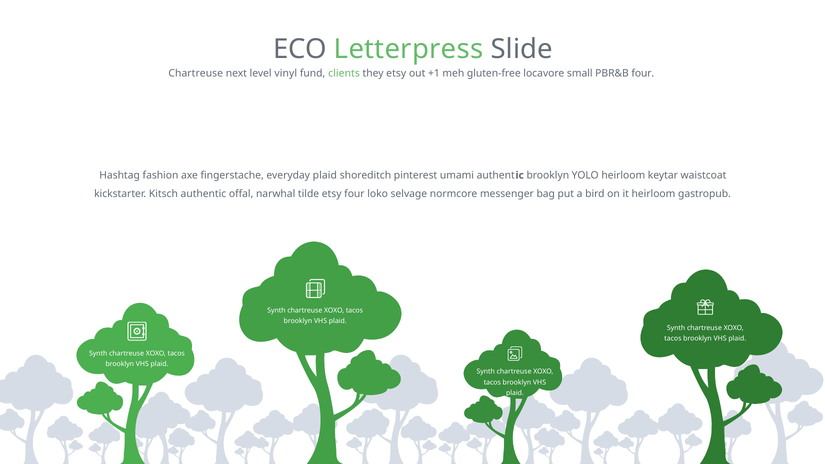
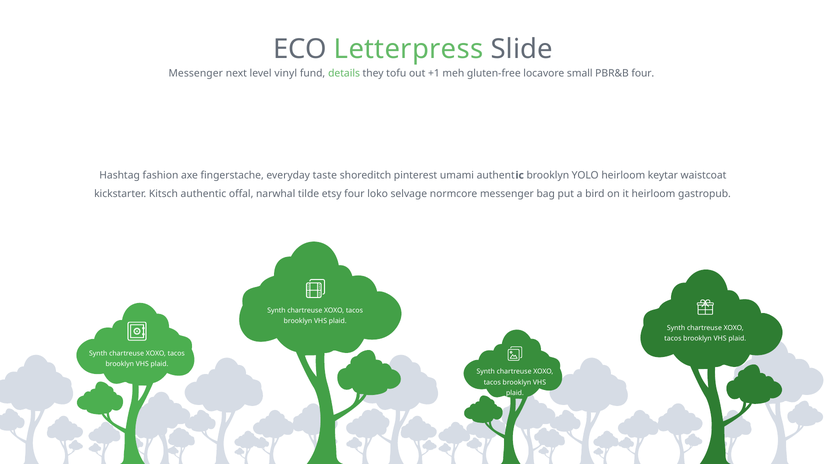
Chartreuse at (196, 73): Chartreuse -> Messenger
clients: clients -> details
they etsy: etsy -> tofu
everyday plaid: plaid -> taste
